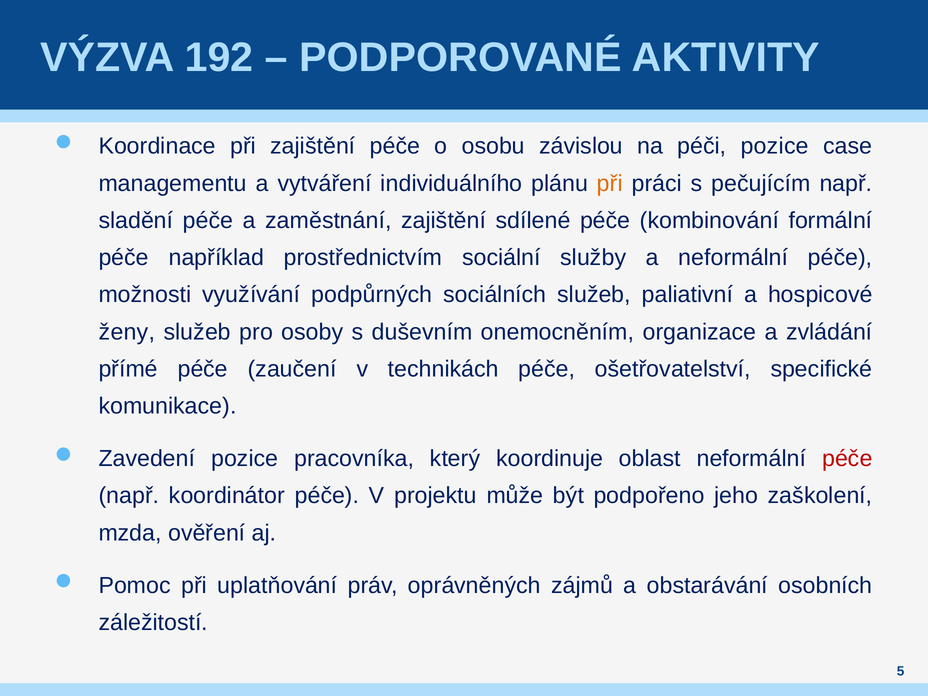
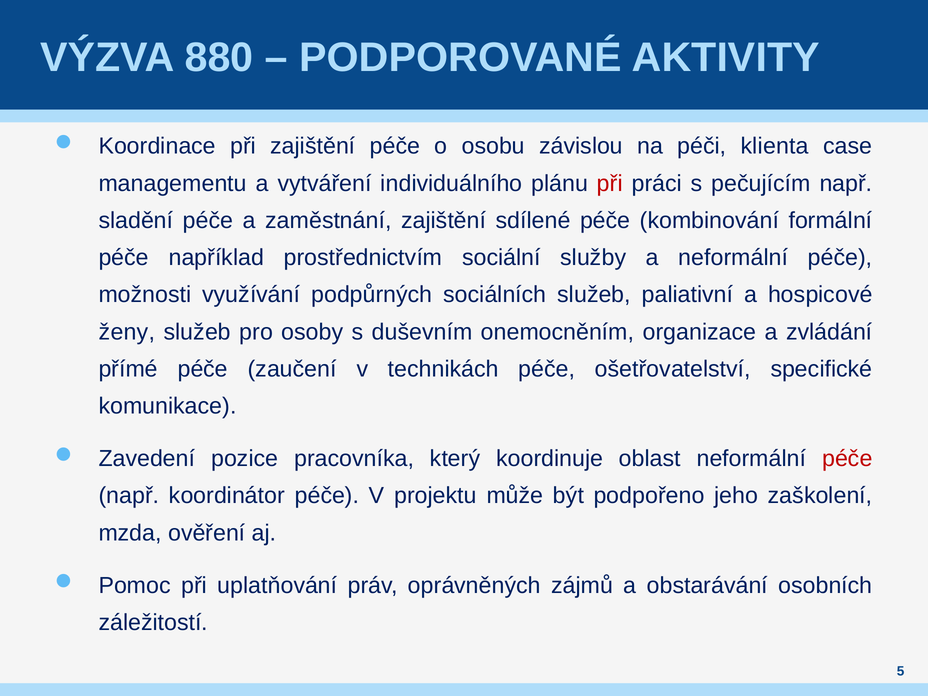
192: 192 -> 880
péči pozice: pozice -> klienta
při at (610, 183) colour: orange -> red
